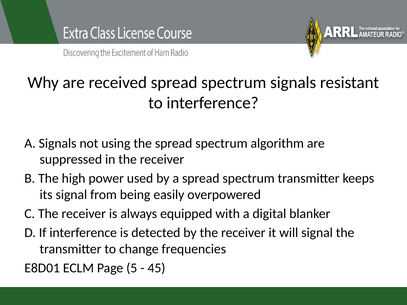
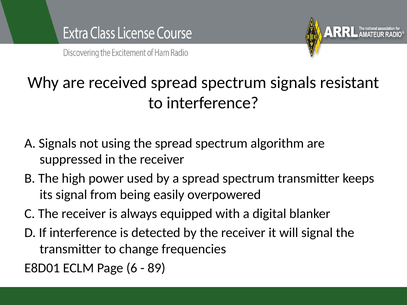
5: 5 -> 6
45: 45 -> 89
